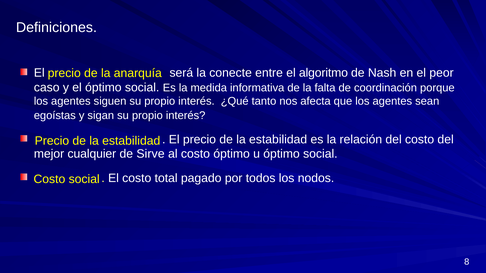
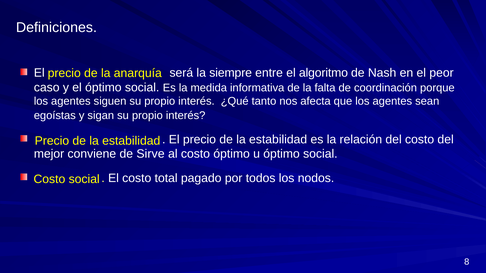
conecte: conecte -> siempre
cualquier: cualquier -> conviene
